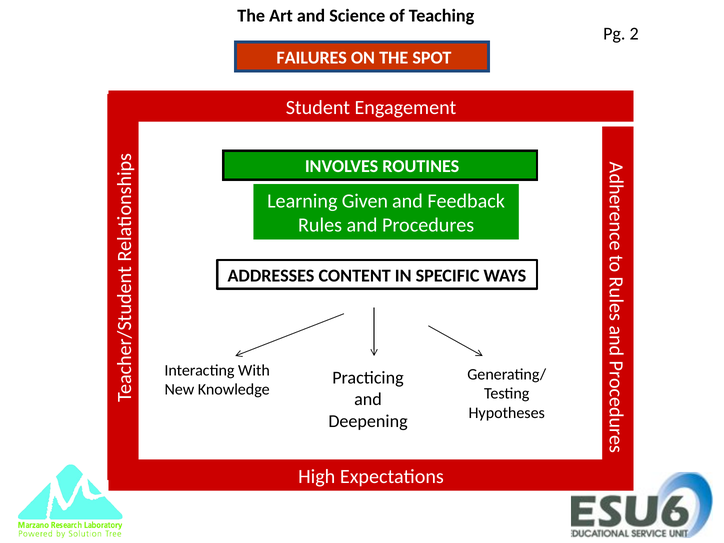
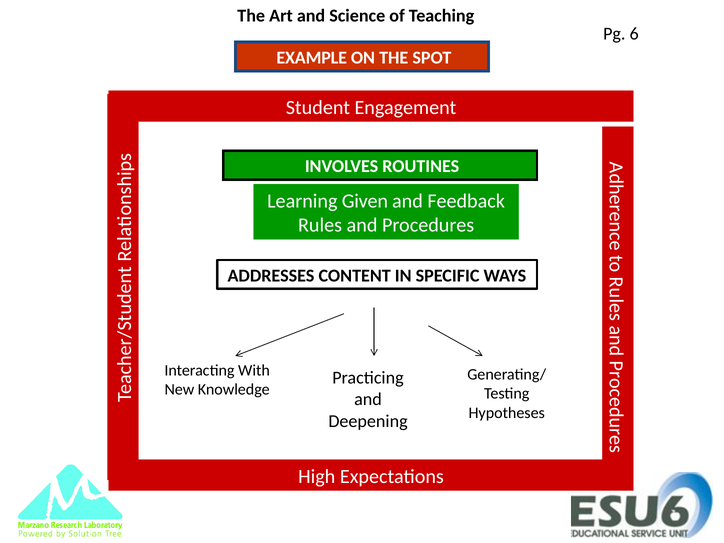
2: 2 -> 6
FAILURES: FAILURES -> EXAMPLE
